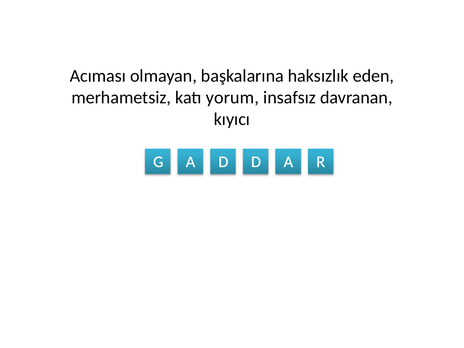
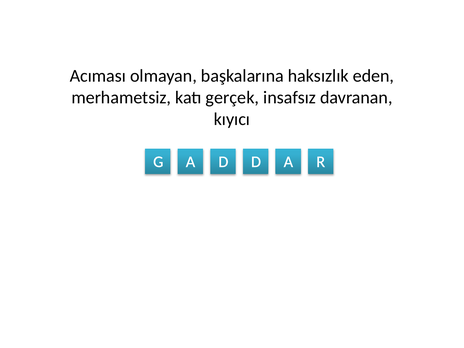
yorum: yorum -> gerçek
